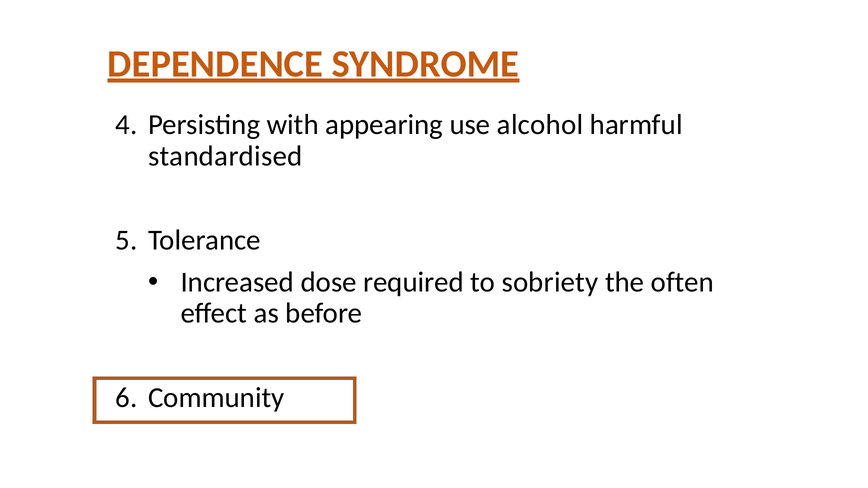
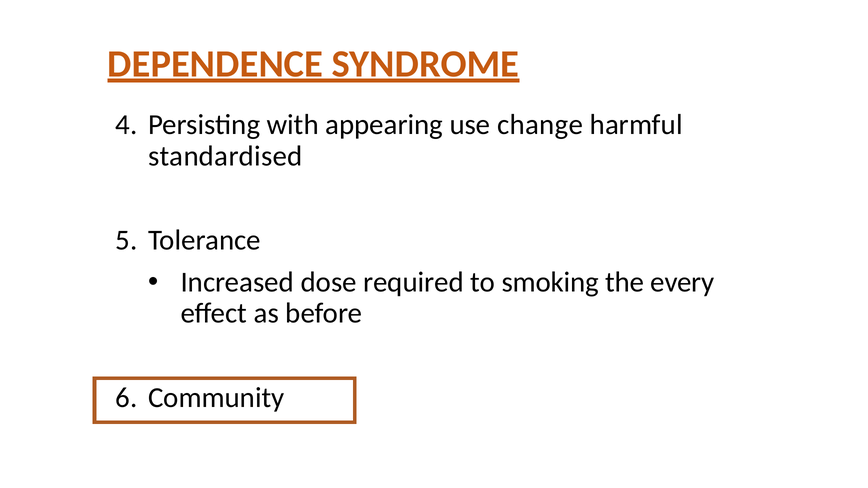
alcohol: alcohol -> change
sobriety: sobriety -> smoking
often: often -> every
